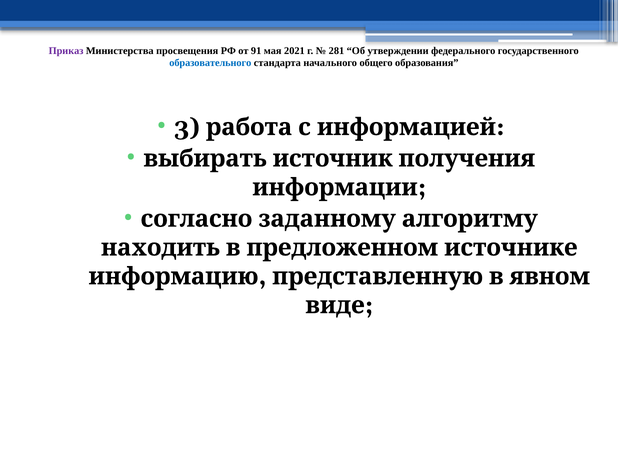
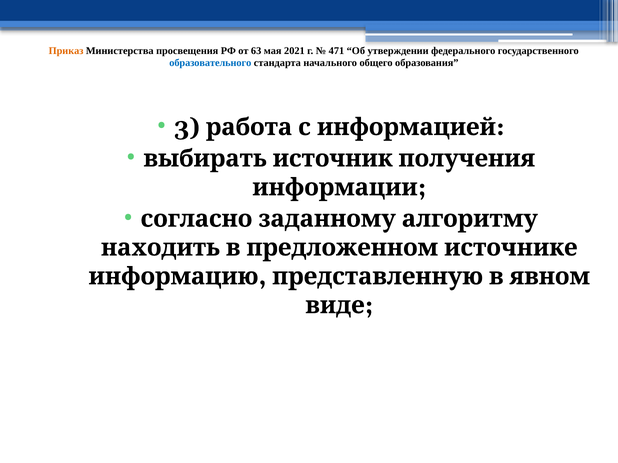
Приказ colour: purple -> orange
91: 91 -> 63
281: 281 -> 471
